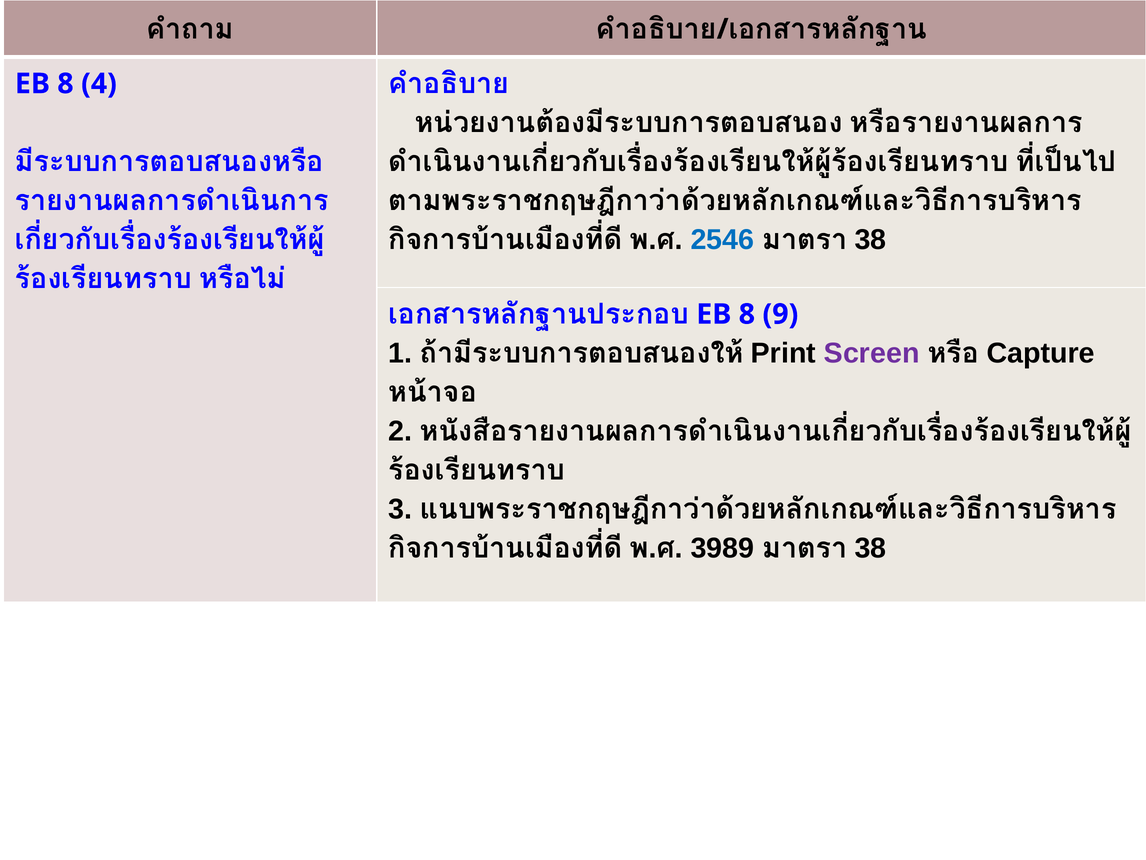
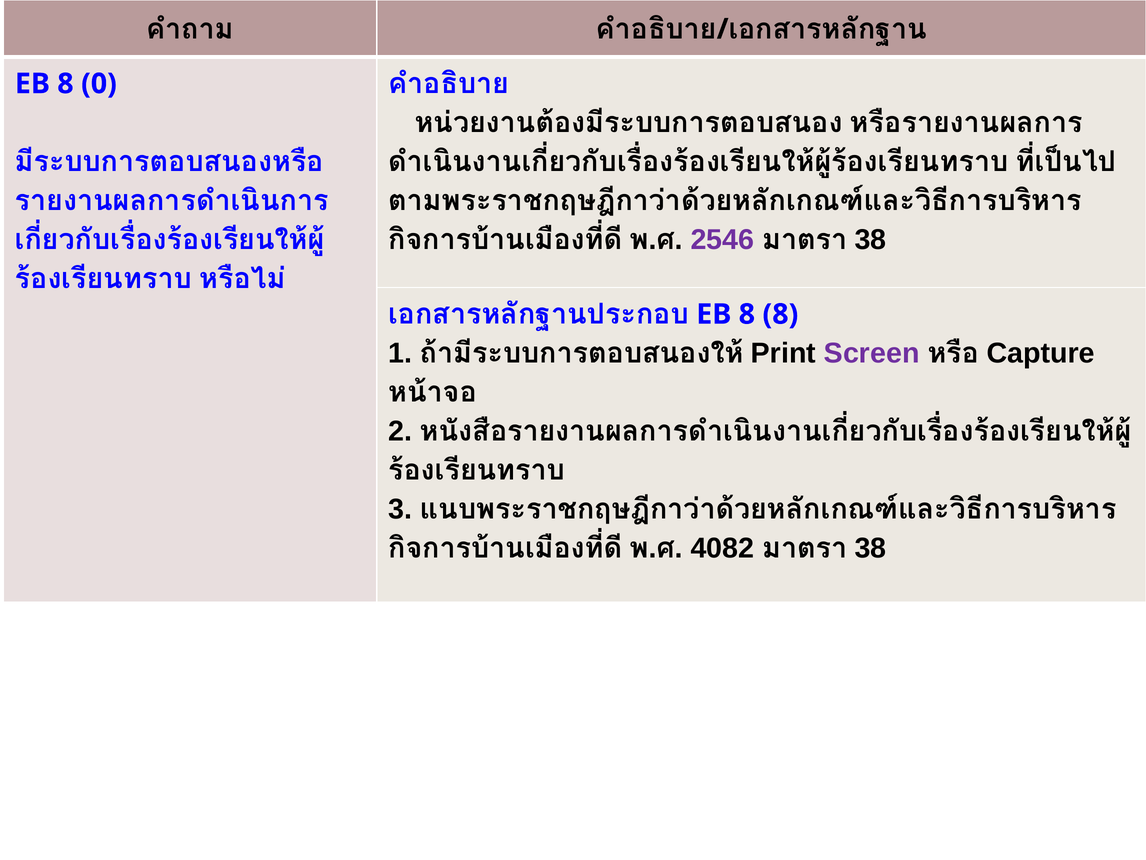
4: 4 -> 0
2546 colour: blue -> purple
8 9: 9 -> 8
3989: 3989 -> 4082
